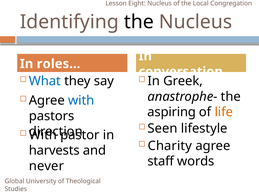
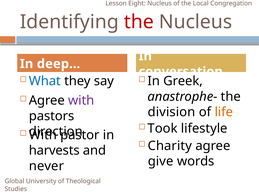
the at (139, 22) colour: black -> red
roles…: roles… -> deep…
with at (81, 101) colour: blue -> purple
aspiring: aspiring -> division
Seen: Seen -> Took
staff: staff -> give
